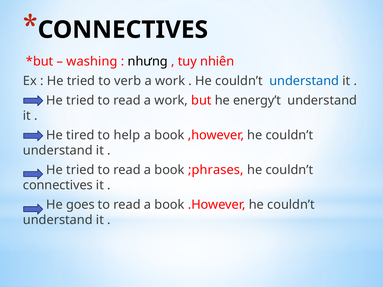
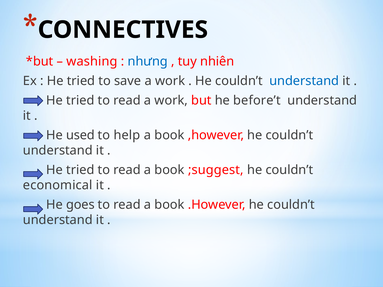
nhưng colour: black -> blue
verb: verb -> save
energy’t: energy’t -> before’t
tired: tired -> used
;phrases: ;phrases -> ;suggest
connectives at (58, 185): connectives -> economical
